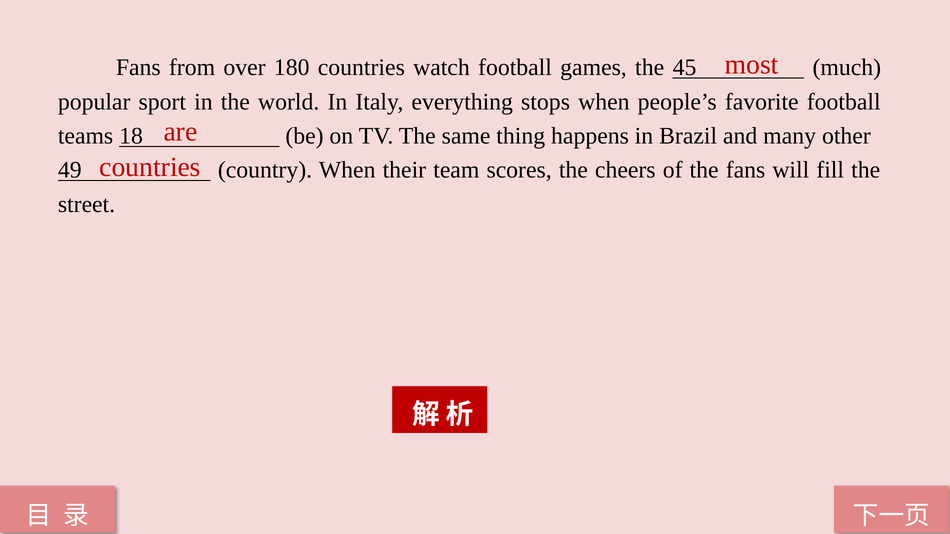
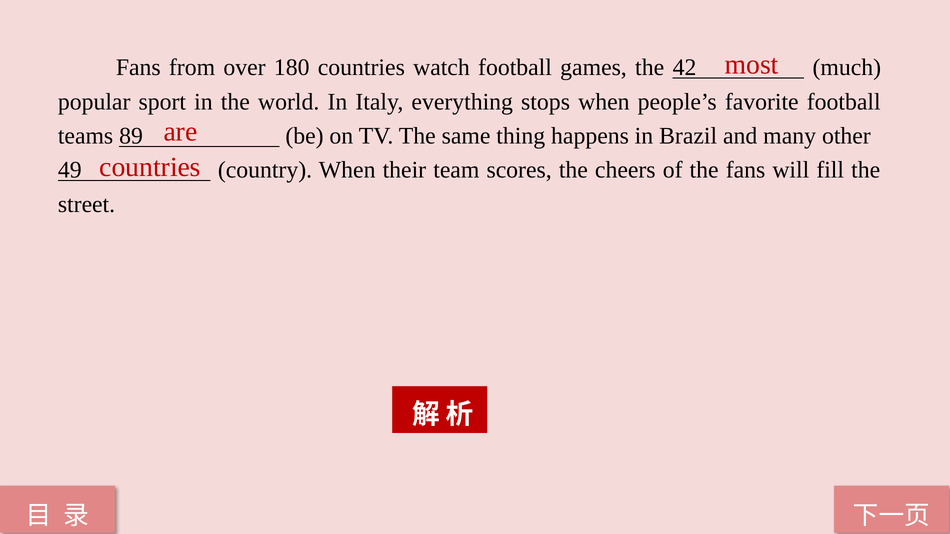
45: 45 -> 42
18: 18 -> 89
